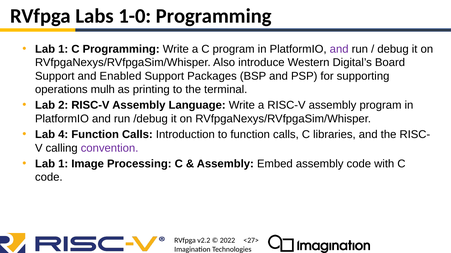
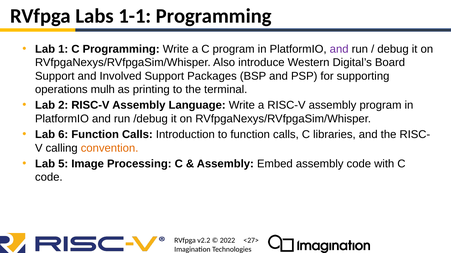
1-0: 1-0 -> 1-1
Enabled: Enabled -> Involved
4: 4 -> 6
convention colour: purple -> orange
1 at (63, 164): 1 -> 5
